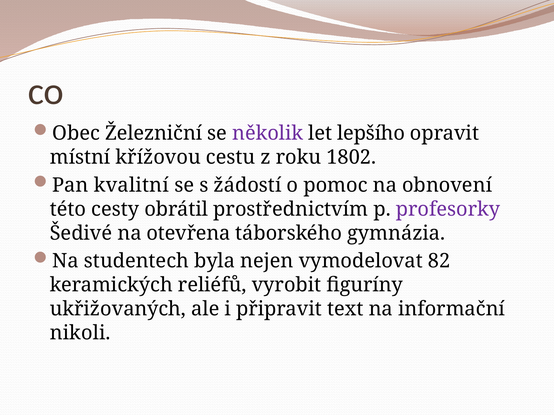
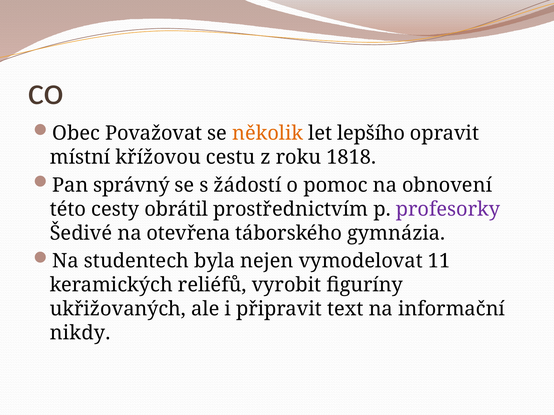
Železniční: Železniční -> Považovat
několik colour: purple -> orange
1802: 1802 -> 1818
kvalitní: kvalitní -> správný
82: 82 -> 11
nikoli: nikoli -> nikdy
